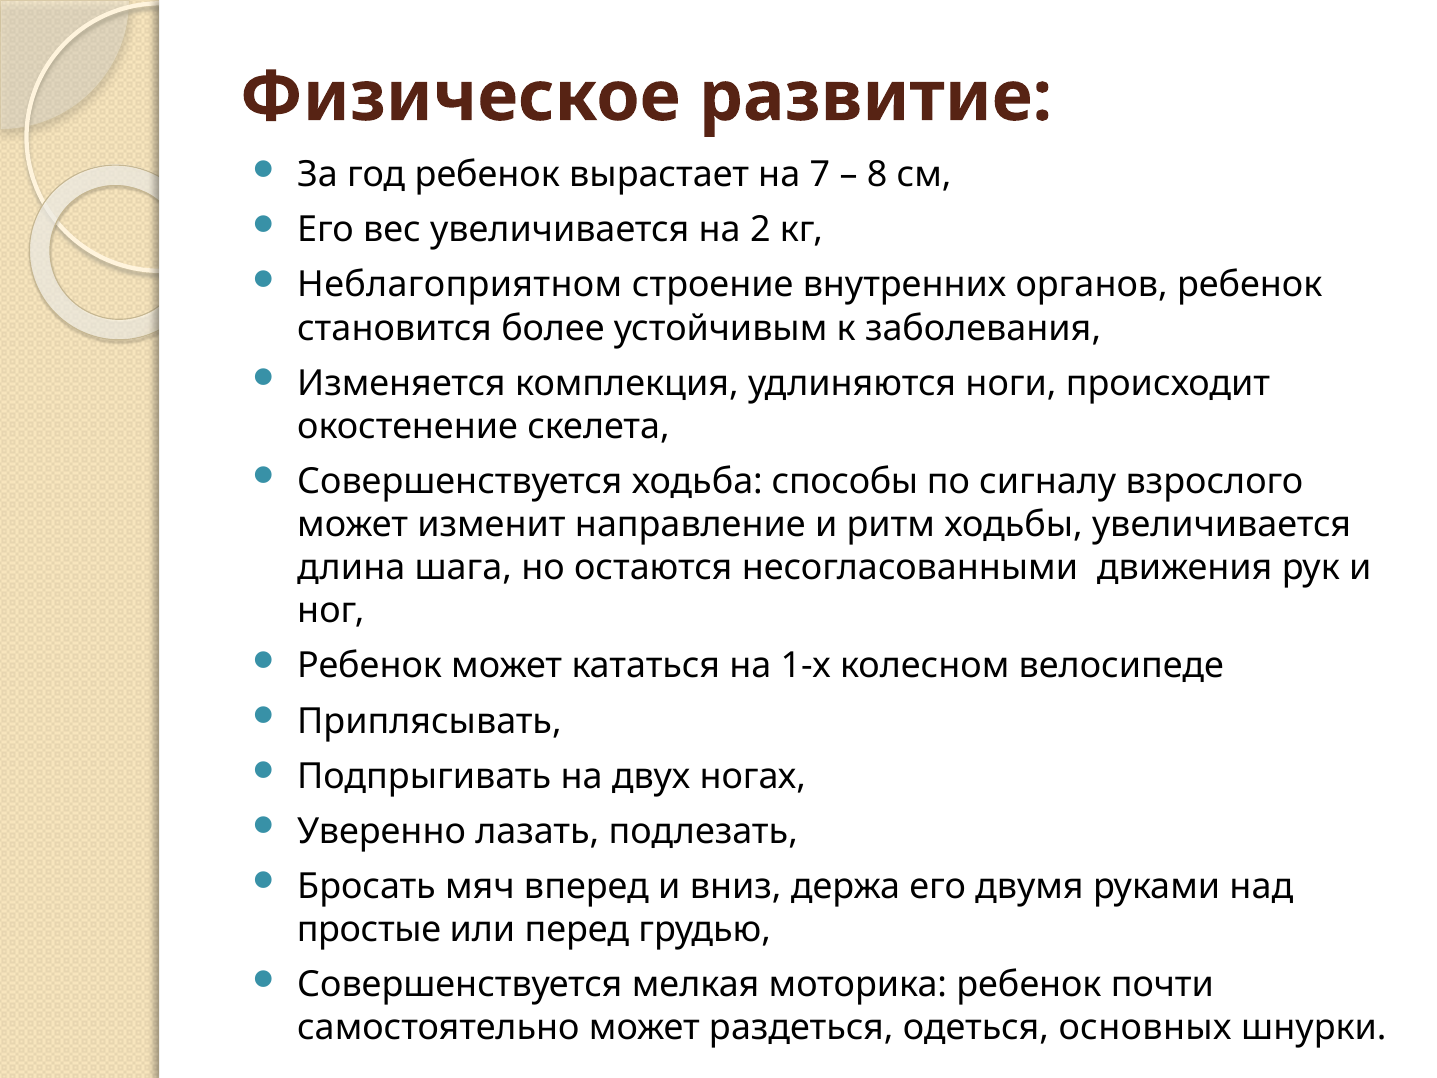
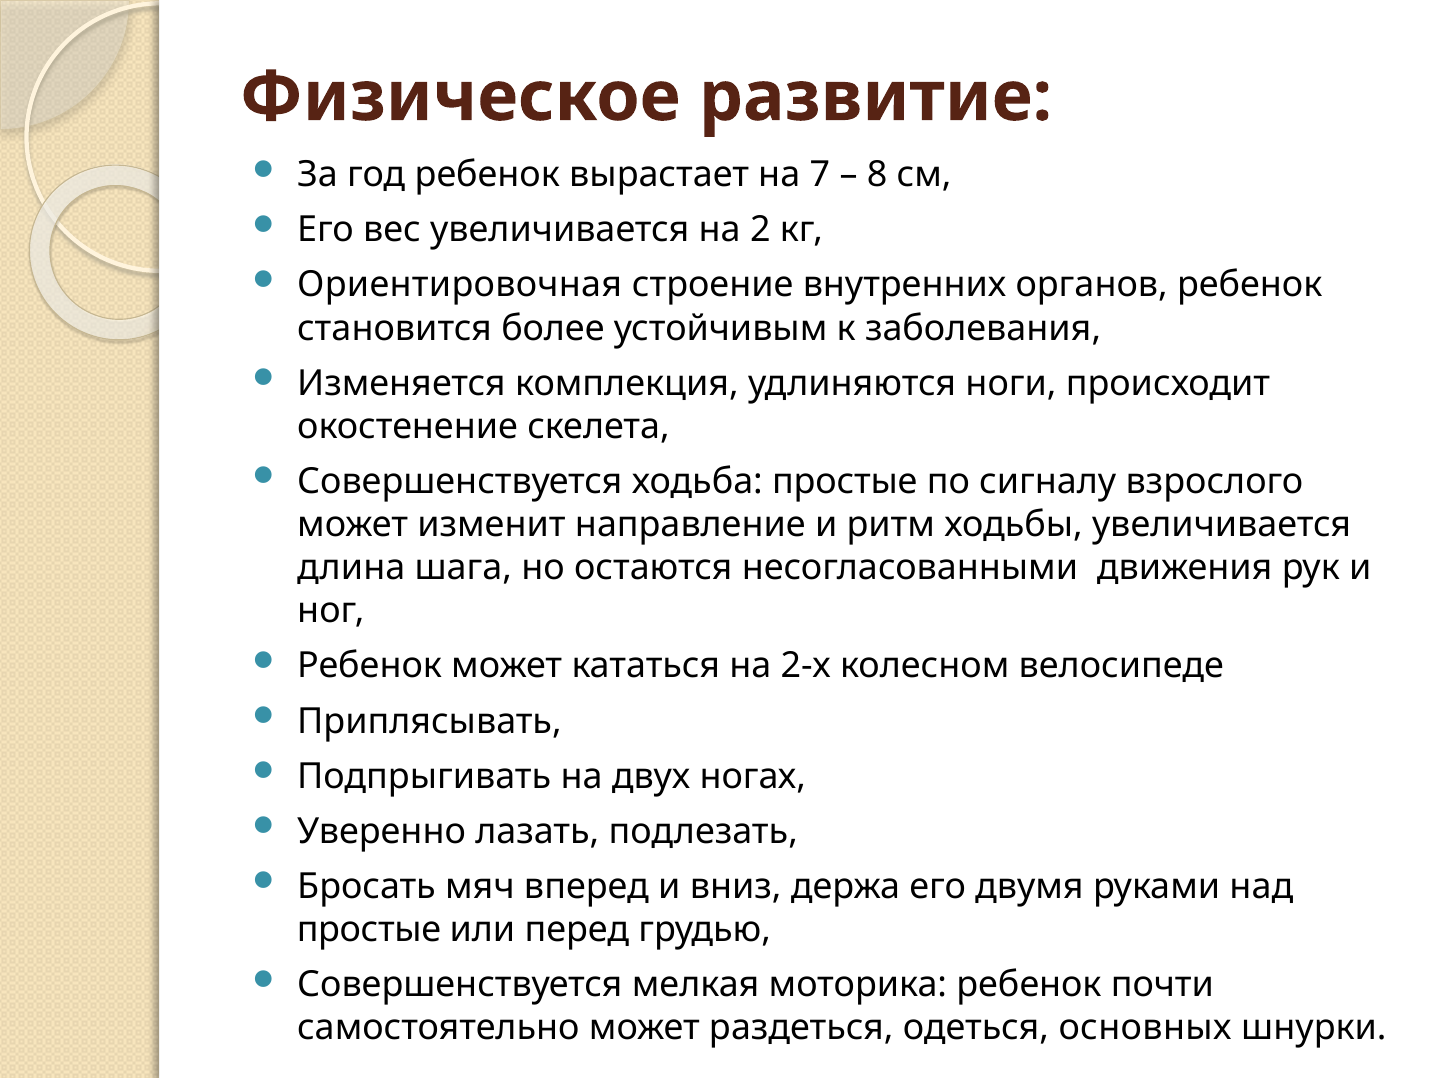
Неблагоприятном: Неблагоприятном -> Ориентировочная
ходьба способы: способы -> простые
1-х: 1-х -> 2-х
